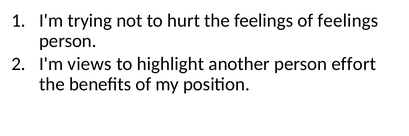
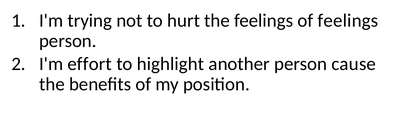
views: views -> effort
effort: effort -> cause
